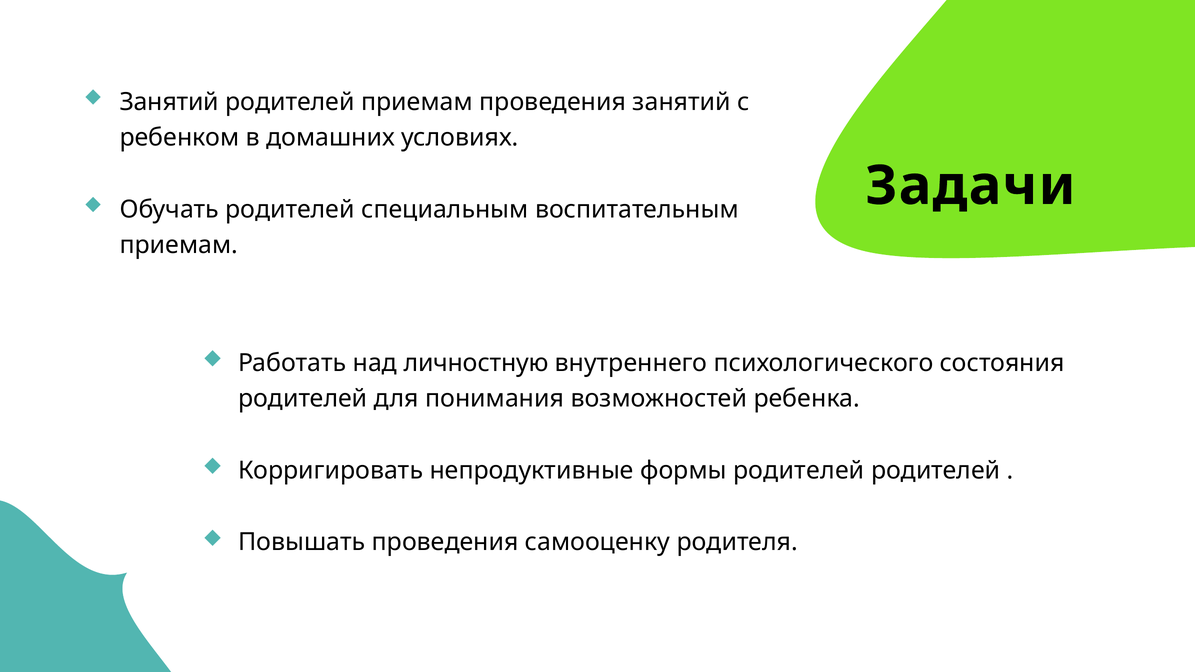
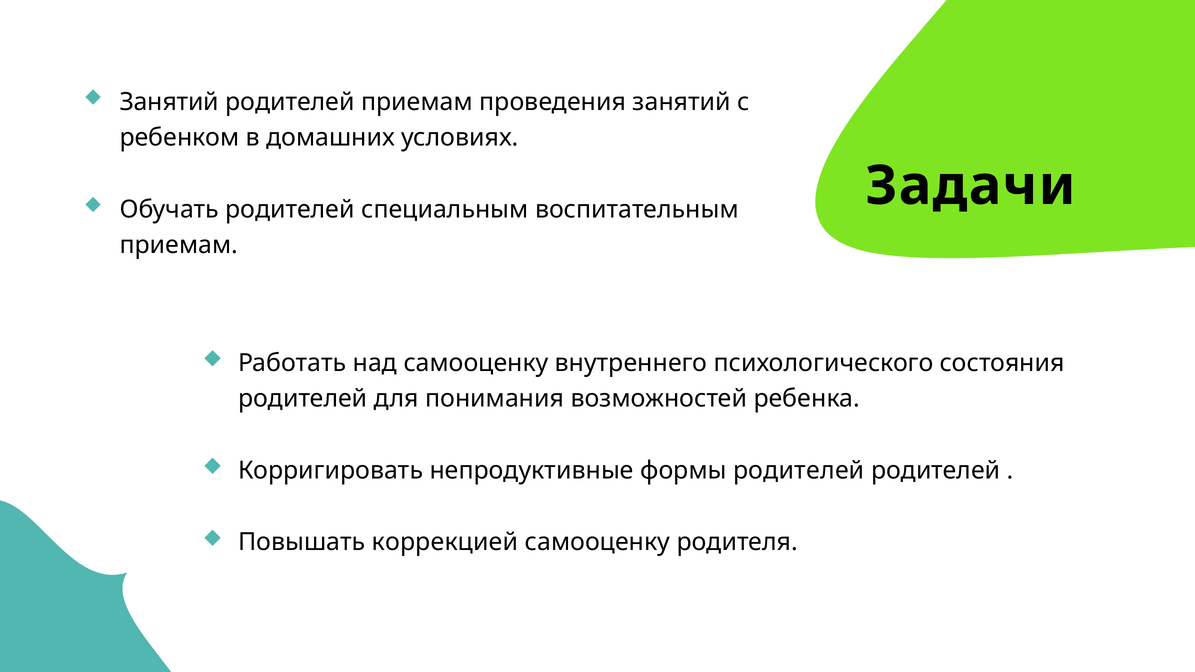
над личностную: личностную -> самооценку
Повышать проведения: проведения -> коррекцией
